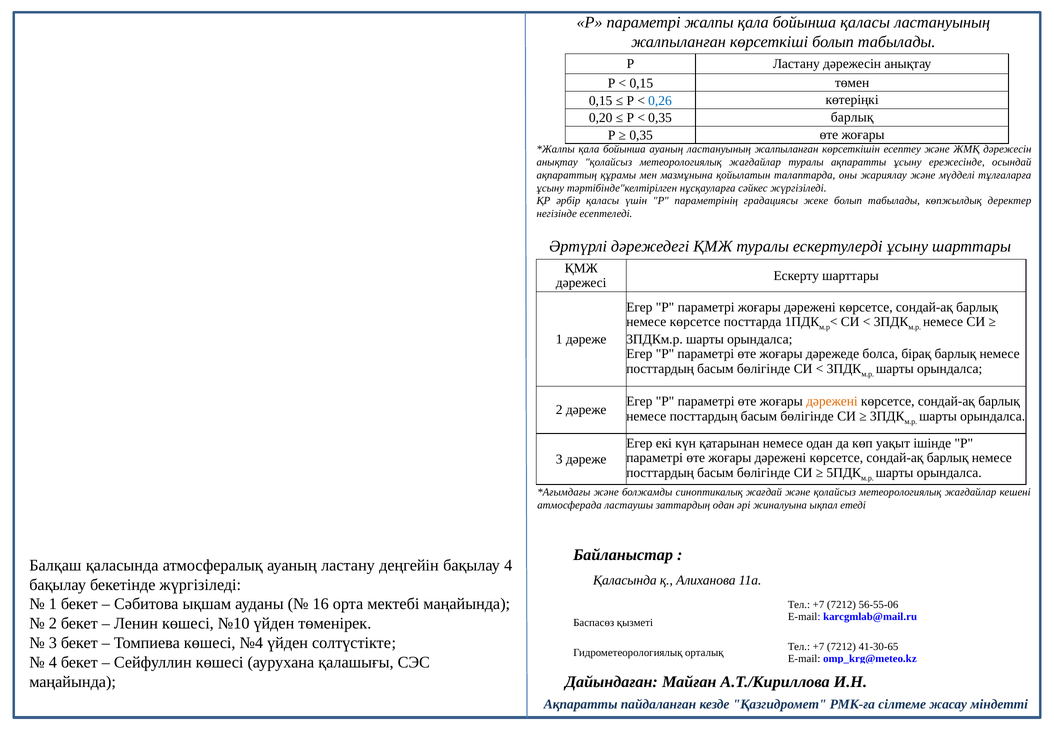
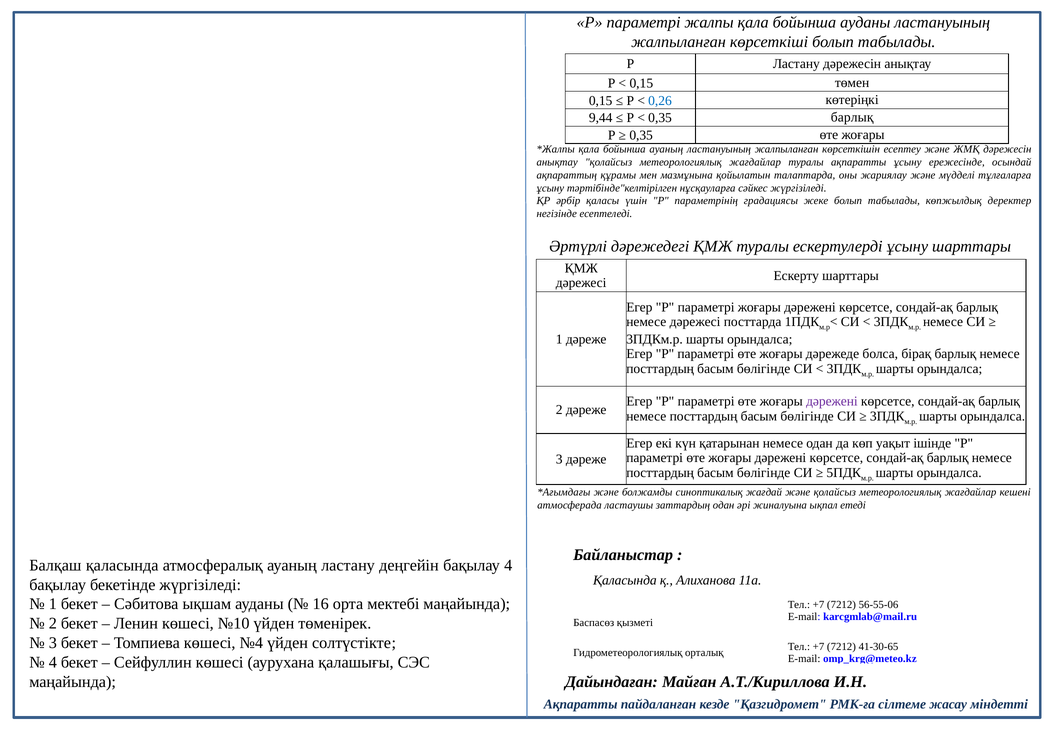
бойынша қаласы: қаласы -> ауданы
0,20: 0,20 -> 9,44
немесе көрсетсе: көрсетсе -> дәрежесі
дәрежені at (832, 401) colour: orange -> purple
